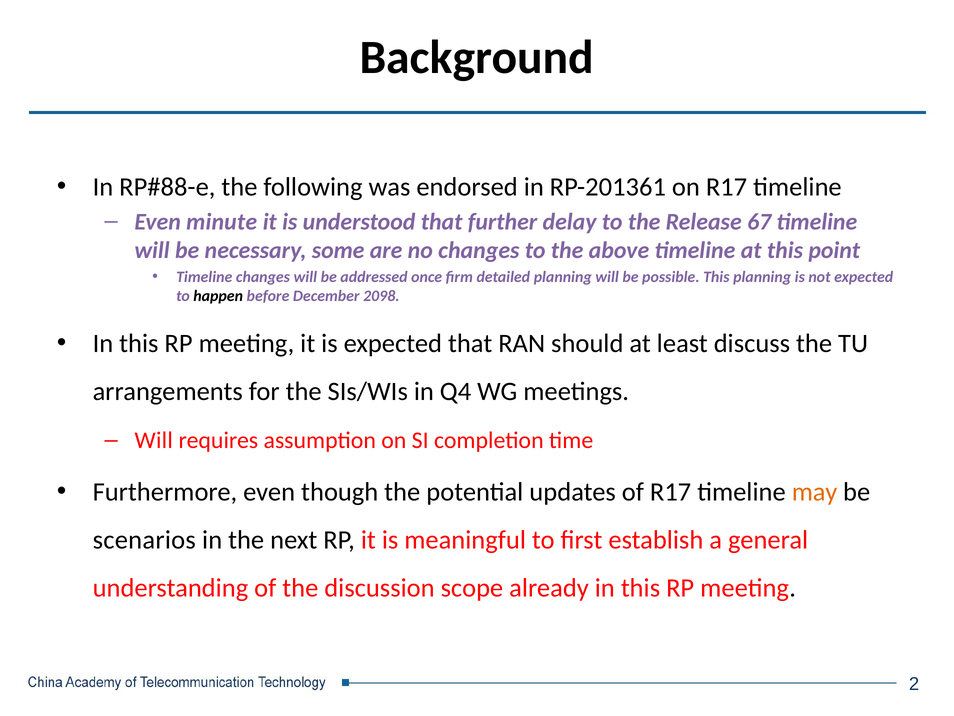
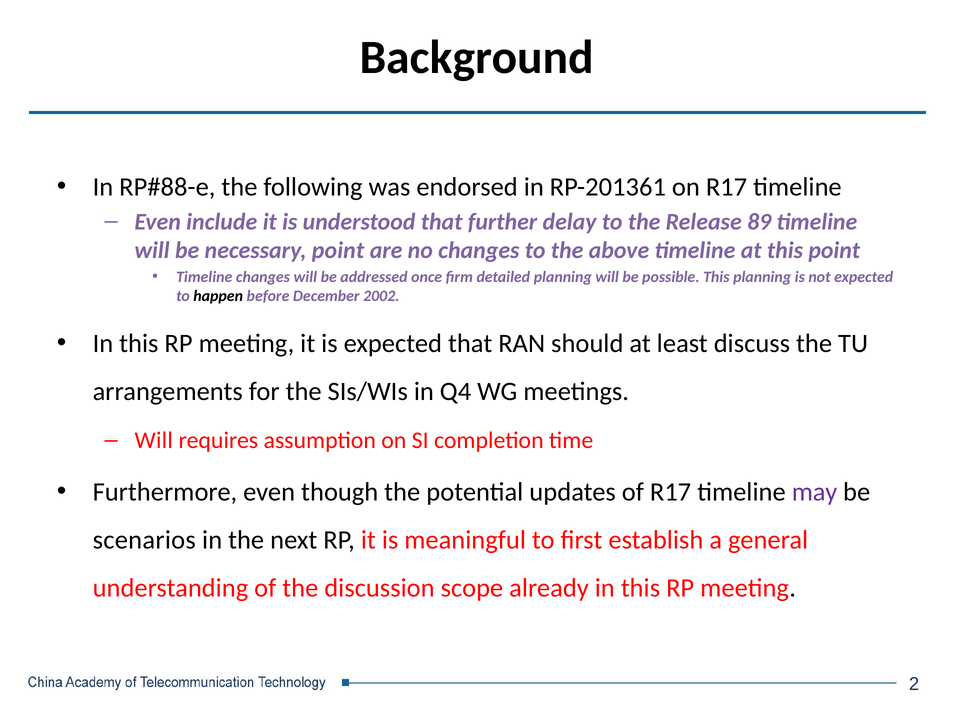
minute: minute -> include
67: 67 -> 89
necessary some: some -> point
2098: 2098 -> 2002
may colour: orange -> purple
